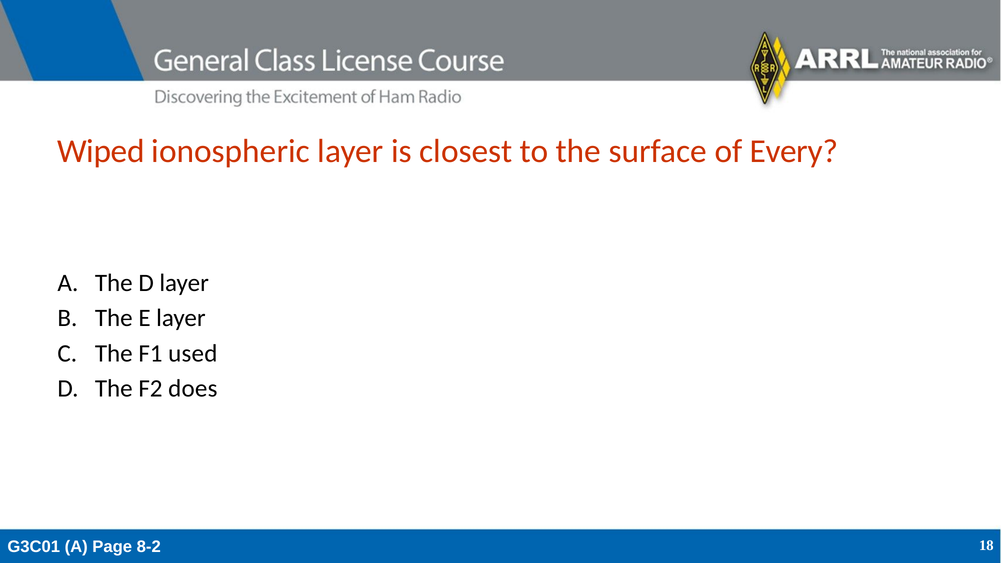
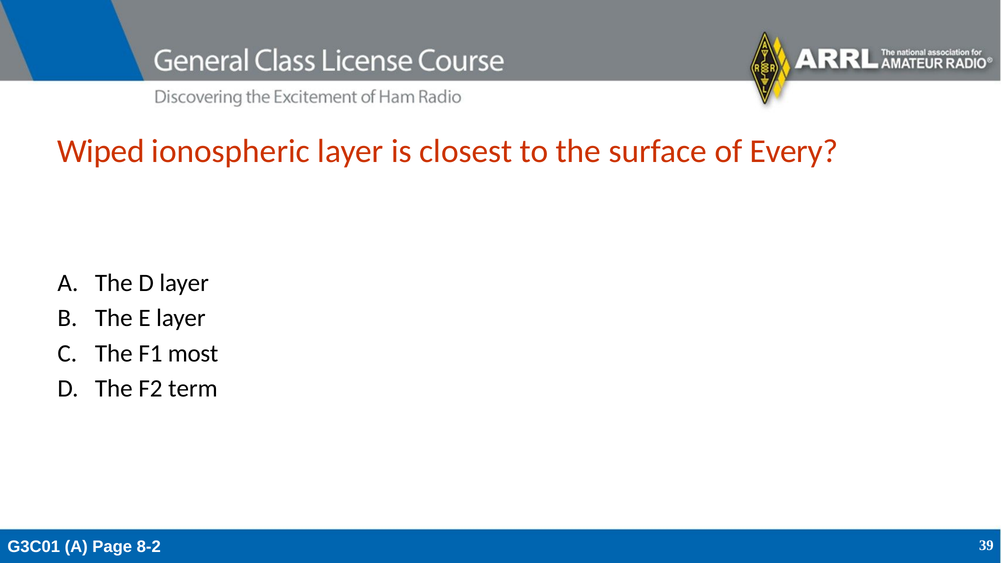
used: used -> most
does: does -> term
18: 18 -> 39
